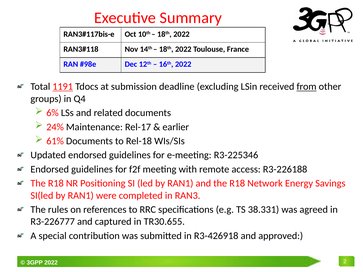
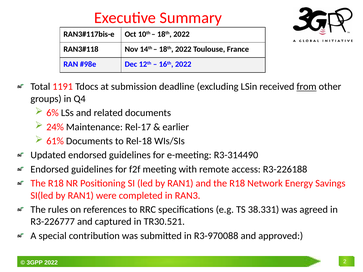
1191 underline: present -> none
R3-225346: R3-225346 -> R3-314490
TR30.655: TR30.655 -> TR30.521
R3-426918: R3-426918 -> R3-970088
